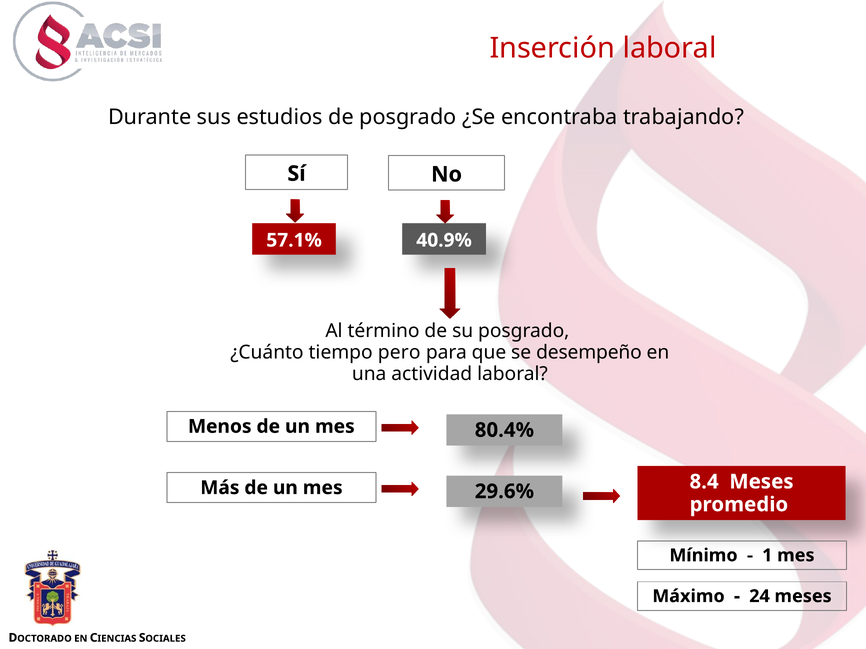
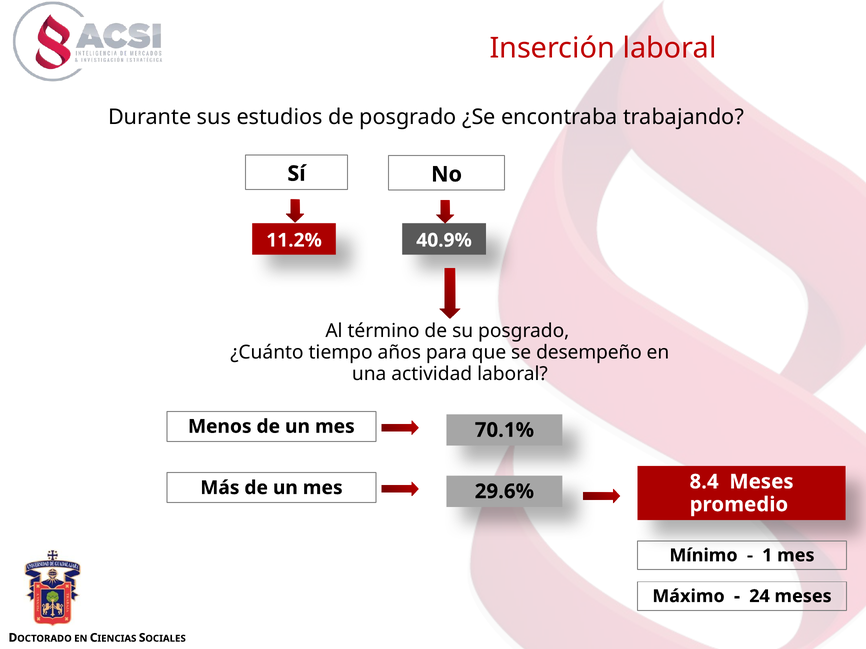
57.1%: 57.1% -> 11.2%
pero: pero -> años
80.4%: 80.4% -> 70.1%
